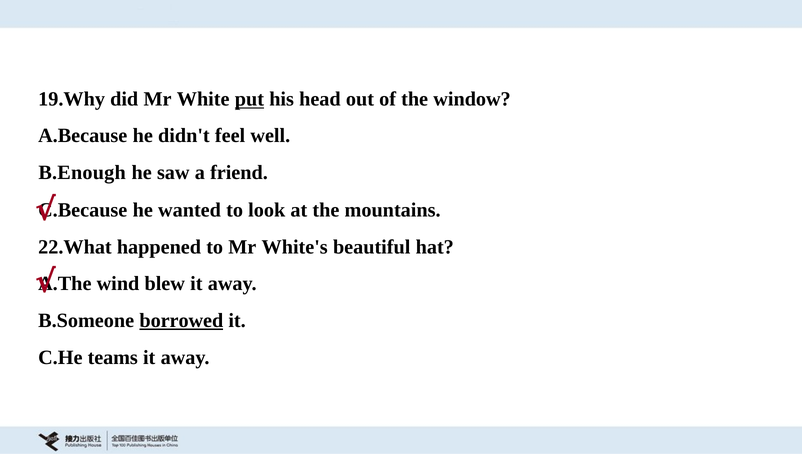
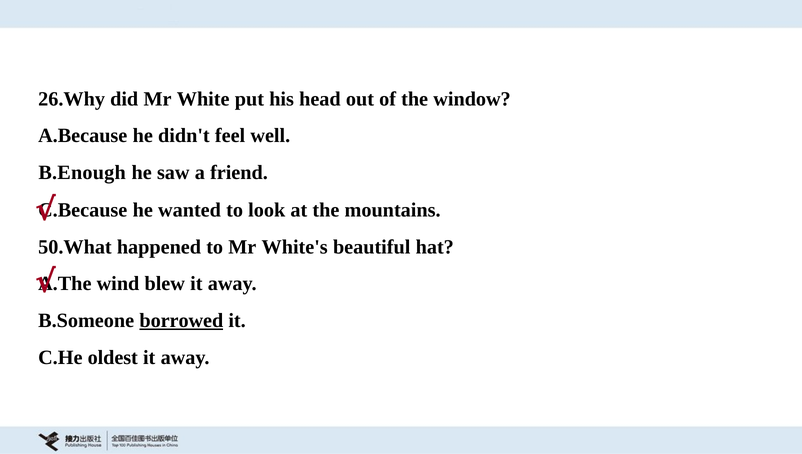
19.Why: 19.Why -> 26.Why
put underline: present -> none
22.What: 22.What -> 50.What
teams: teams -> oldest
